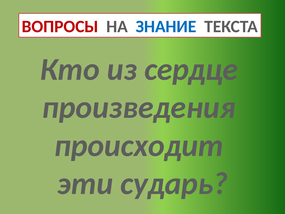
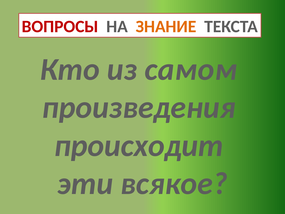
ЗНАНИЕ colour: blue -> orange
сердце: сердце -> самом
сударь: сударь -> всякое
